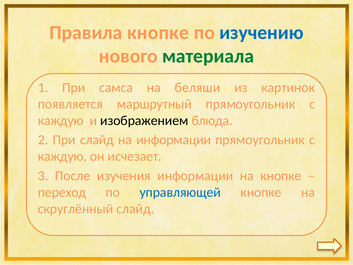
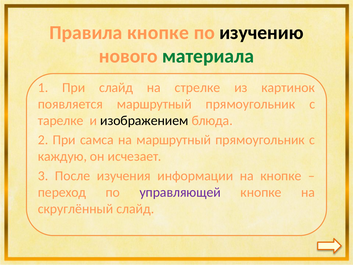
изучению colour: blue -> black
При самса: самса -> слайд
беляши: беляши -> стрелке
каждую at (61, 120): каждую -> тарелке
При слайд: слайд -> самса
на информации: информации -> маршрутный
управляющей colour: blue -> purple
